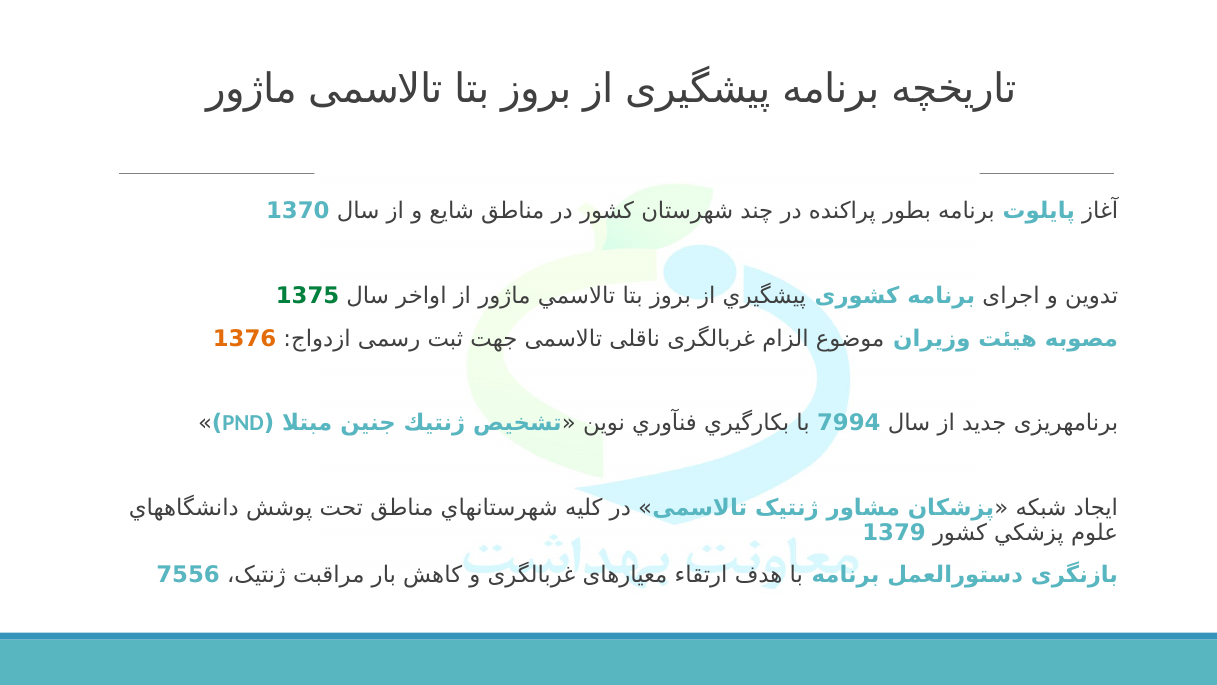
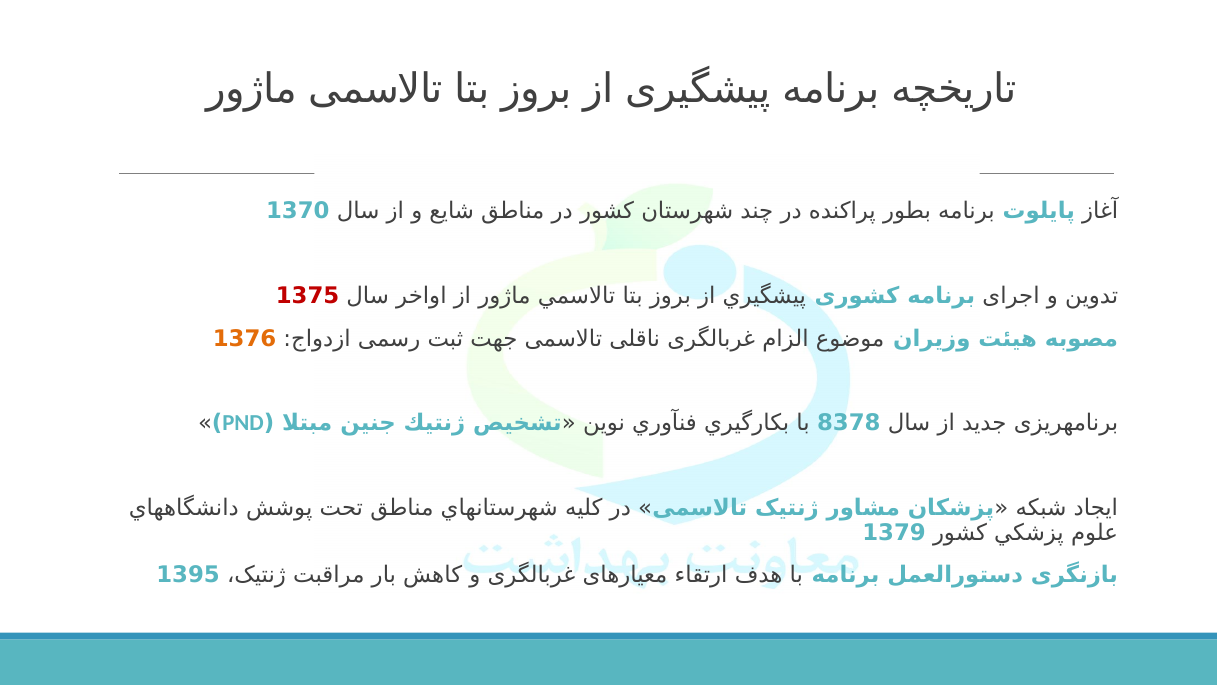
1375 colour: green -> red
7994: 7994 -> 8378
7556: 7556 -> 1395
